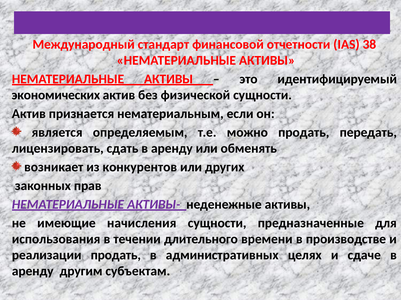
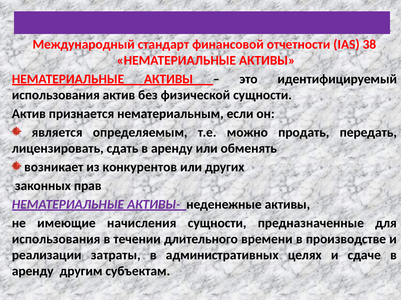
экономических at (56, 95): экономических -> использования
реализации продать: продать -> затраты
